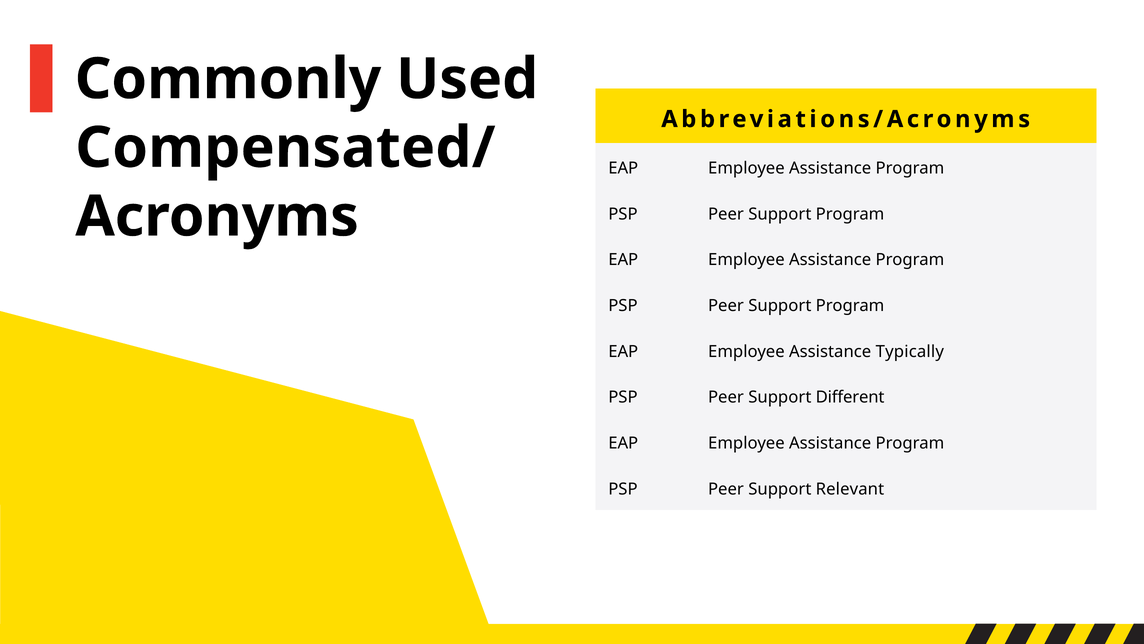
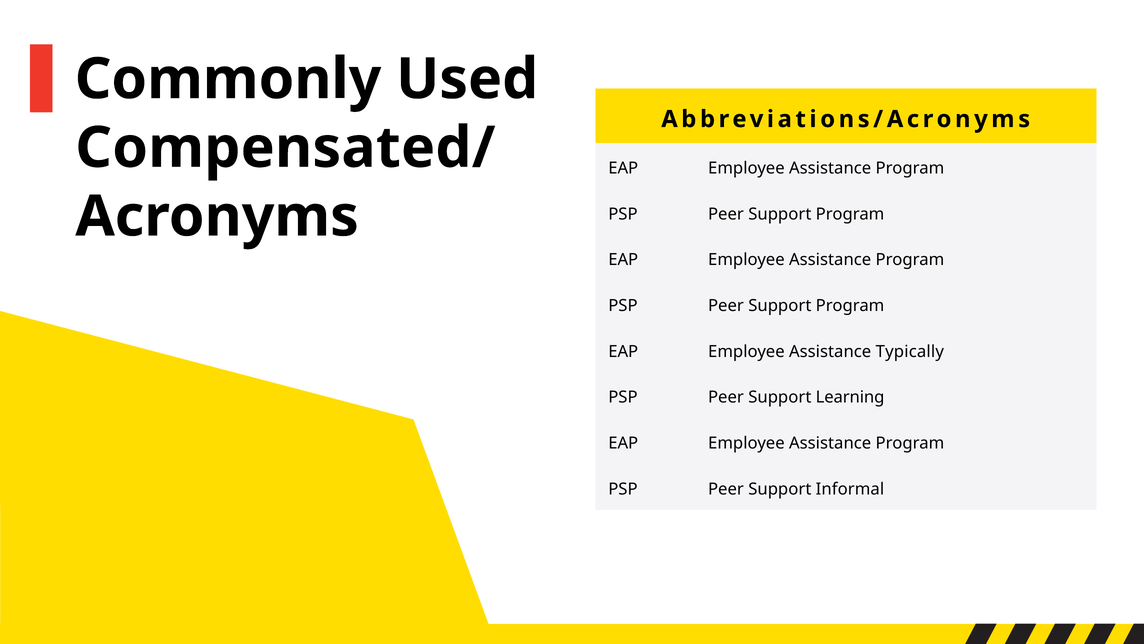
Different: Different -> Learning
Relevant: Relevant -> Informal
